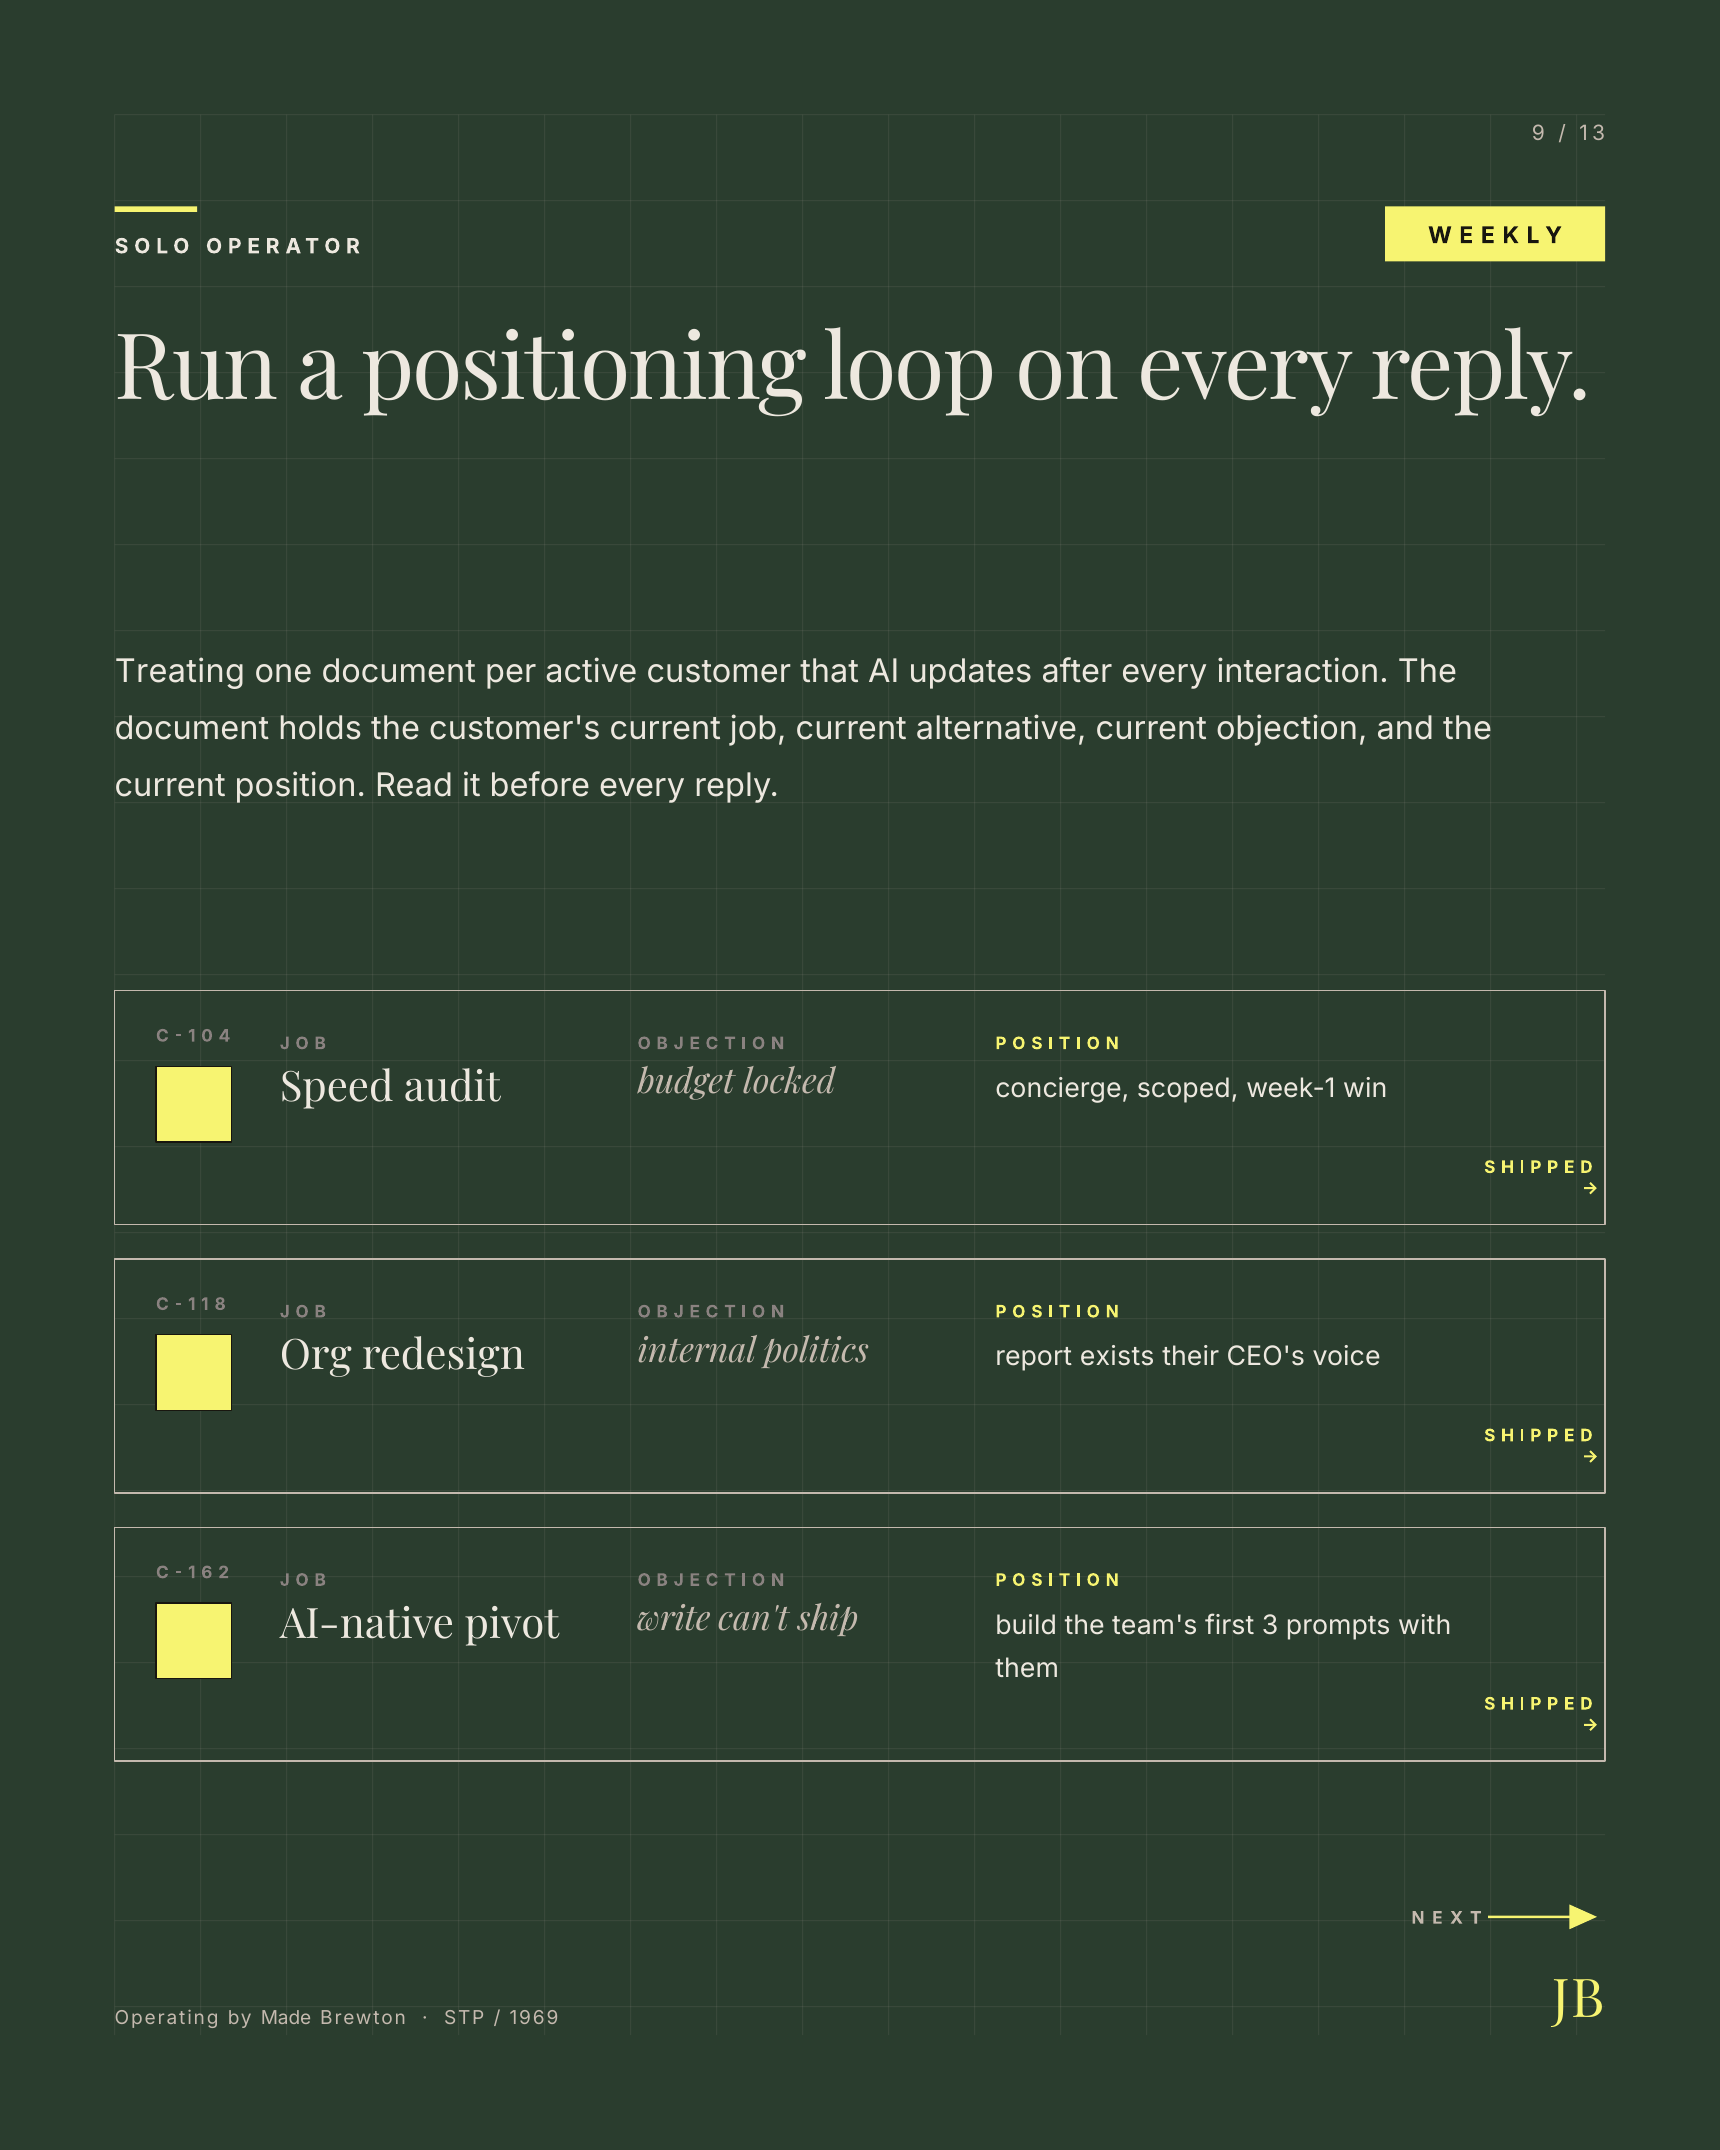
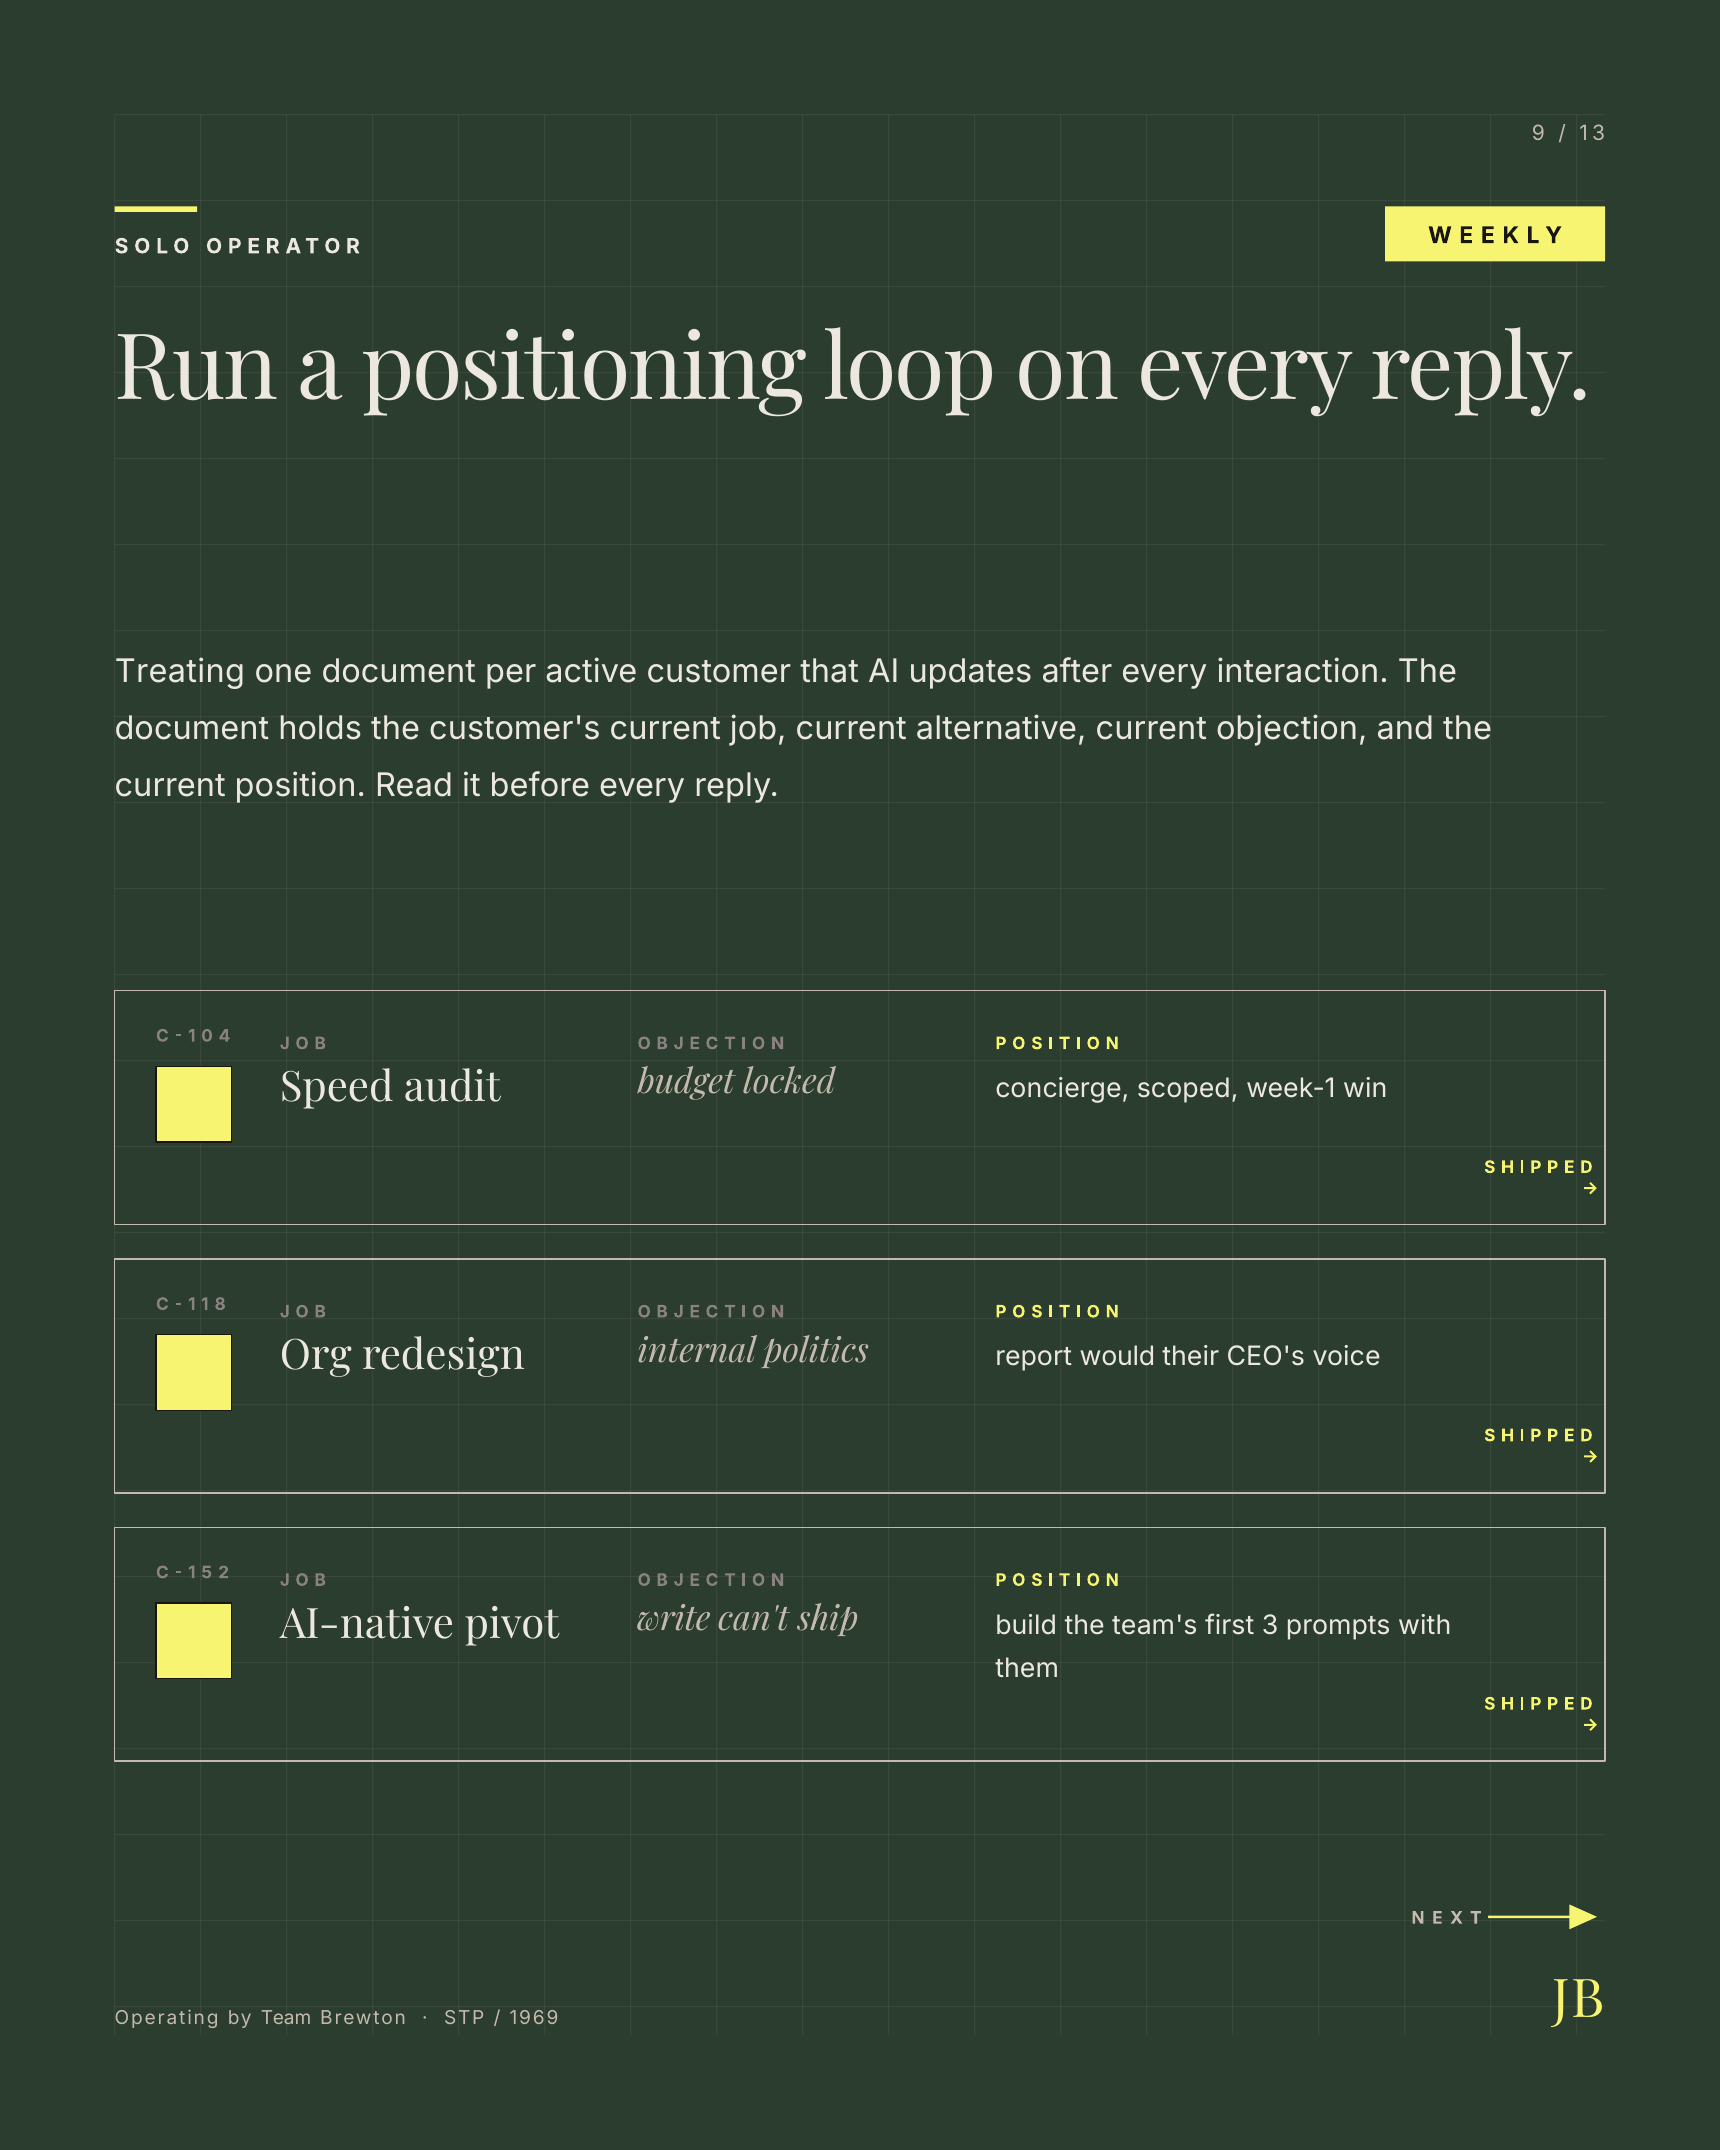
exists: exists -> would
6: 6 -> 5
Made: Made -> Team
